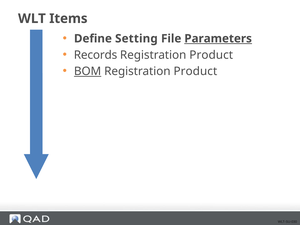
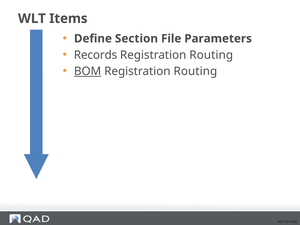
Setting: Setting -> Section
Parameters underline: present -> none
Product at (211, 55): Product -> Routing
Product at (195, 71): Product -> Routing
